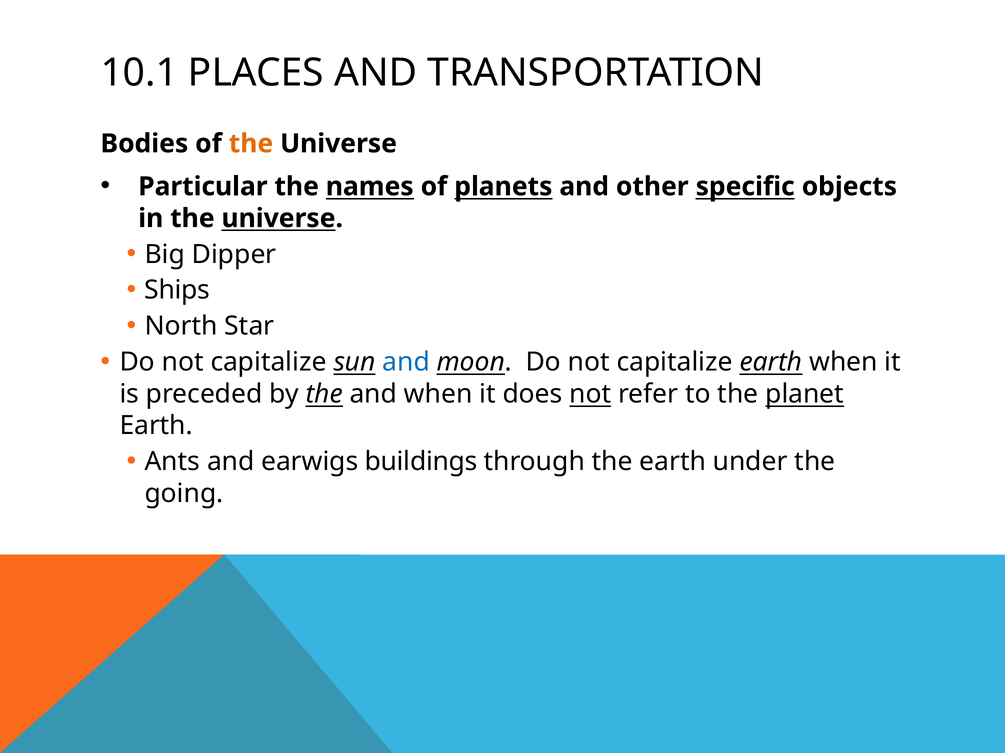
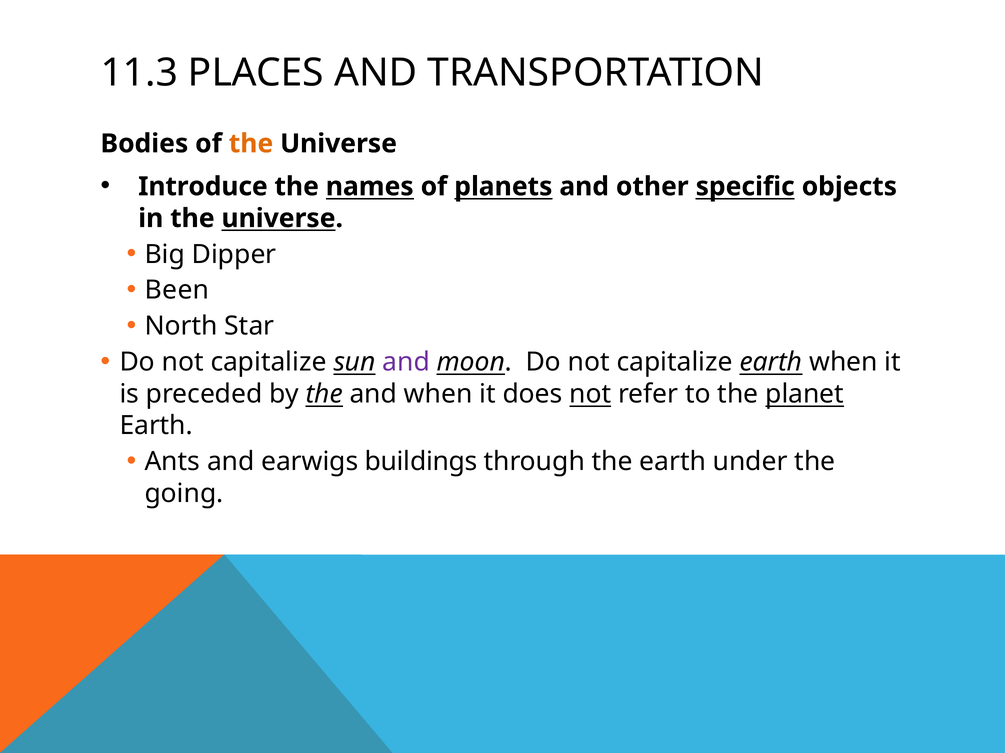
10.1: 10.1 -> 11.3
Particular: Particular -> Introduce
Ships: Ships -> Been
and at (406, 363) colour: blue -> purple
